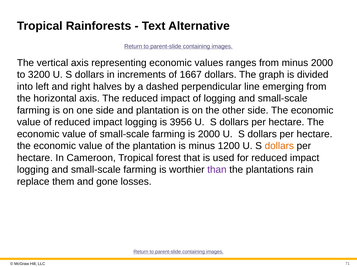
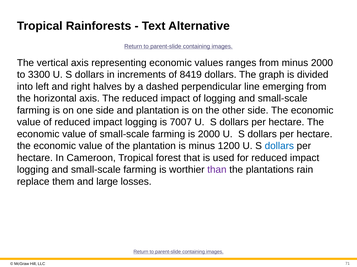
3200: 3200 -> 3300
1667: 1667 -> 8419
3956: 3956 -> 7007
dollars at (279, 146) colour: orange -> blue
gone: gone -> large
